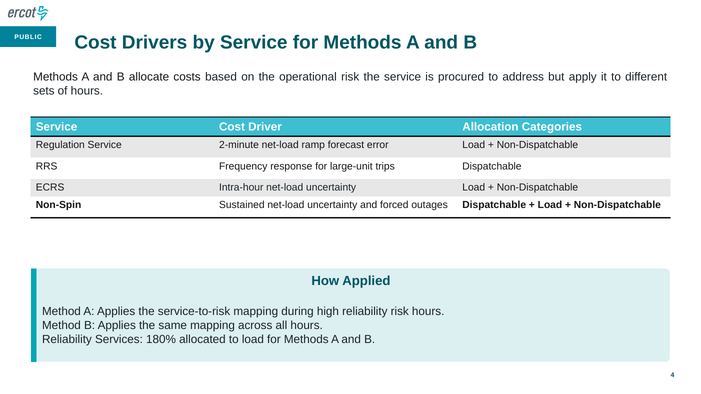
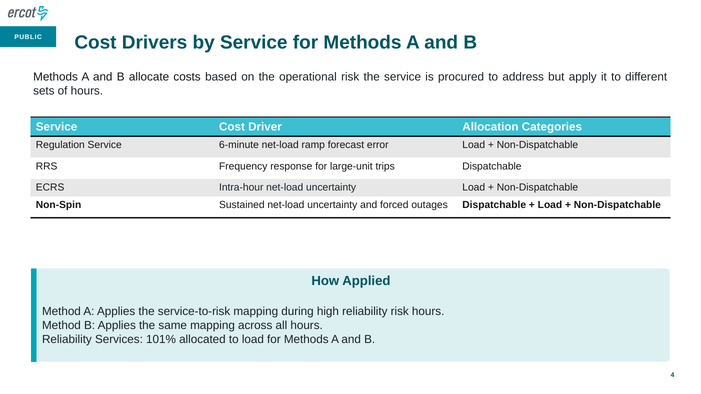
2-minute: 2-minute -> 6-minute
180%: 180% -> 101%
